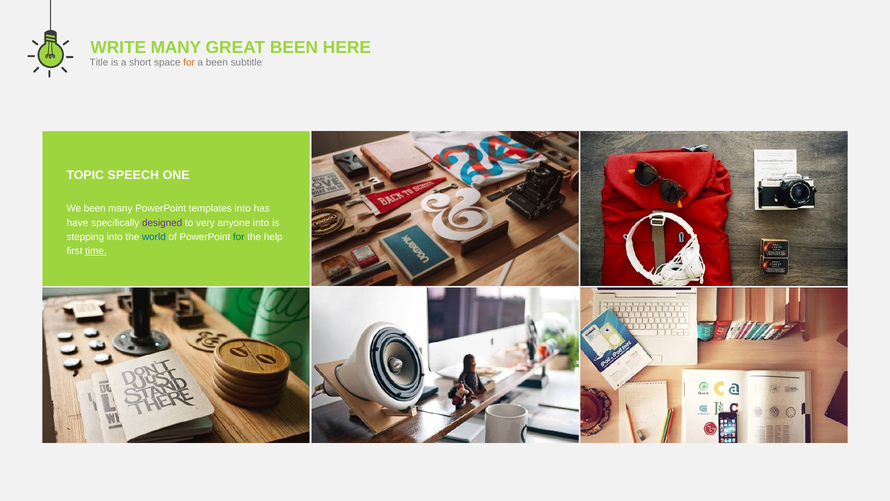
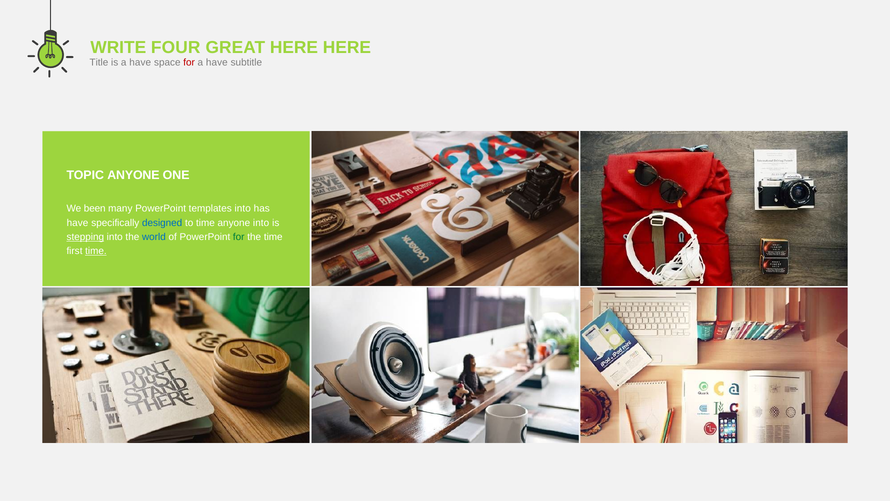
WRITE MANY: MANY -> FOUR
GREAT BEEN: BEEN -> HERE
is a short: short -> have
for at (189, 63) colour: orange -> red
been at (217, 63): been -> have
TOPIC SPEECH: SPEECH -> ANYONE
designed colour: purple -> blue
to very: very -> time
stepping underline: none -> present
the help: help -> time
